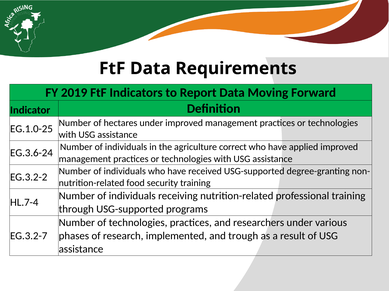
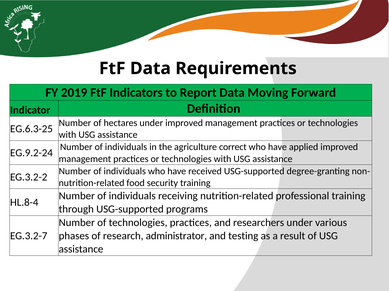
EG.1.0-25: EG.1.0-25 -> EG.6.3-25
EG.3.6-24: EG.3.6-24 -> EG.9.2-24
HL.7-4: HL.7-4 -> HL.8-4
implemented: implemented -> administrator
trough: trough -> testing
